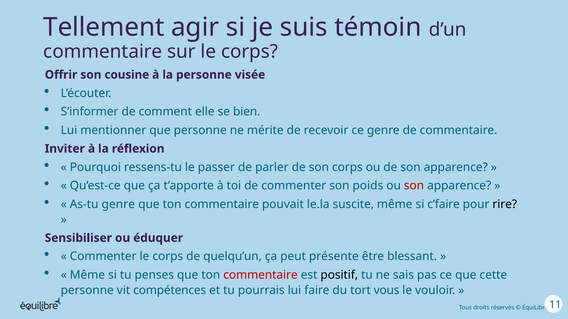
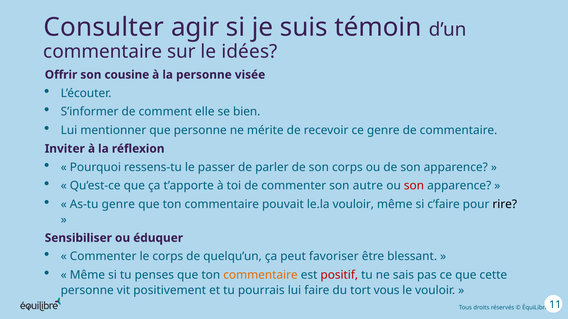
Tellement: Tellement -> Consulter
sur le corps: corps -> idées
poids: poids -> autre
le.la suscite: suscite -> vouloir
présente: présente -> favoriser
commentaire at (260, 275) colour: red -> orange
positif colour: black -> red
compétences: compétences -> positivement
